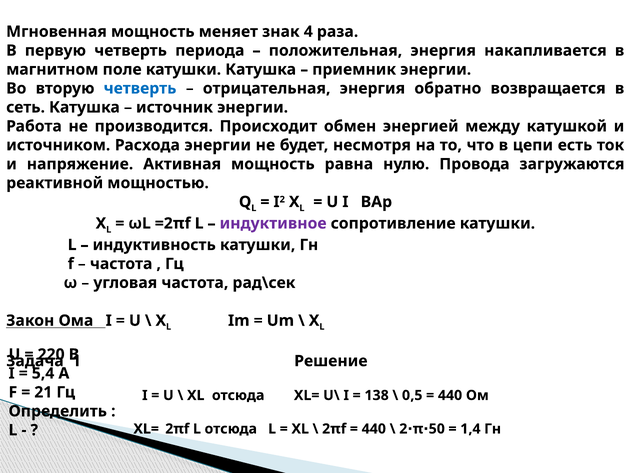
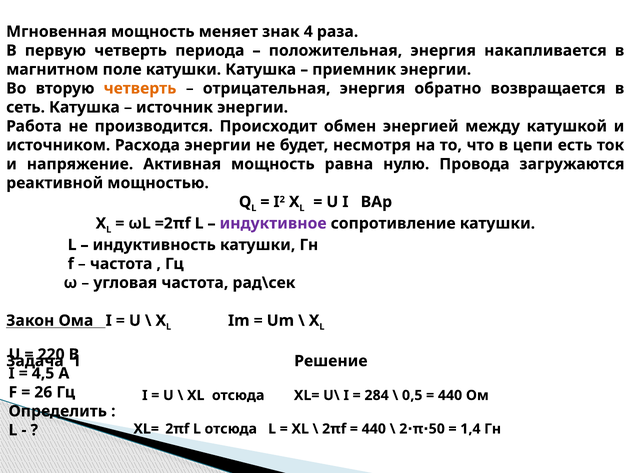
четверть at (140, 88) colour: blue -> orange
5,4: 5,4 -> 4,5
21: 21 -> 26
138: 138 -> 284
